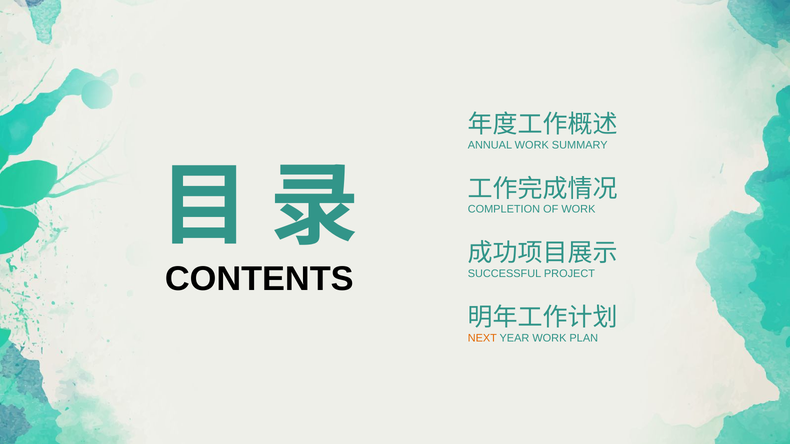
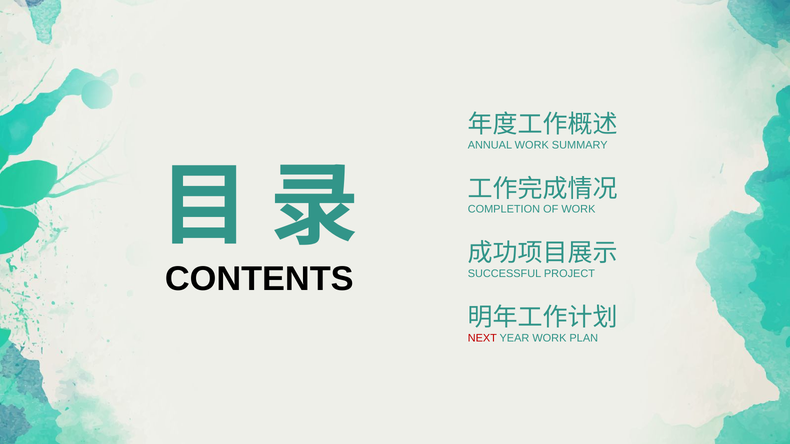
NEXT colour: orange -> red
